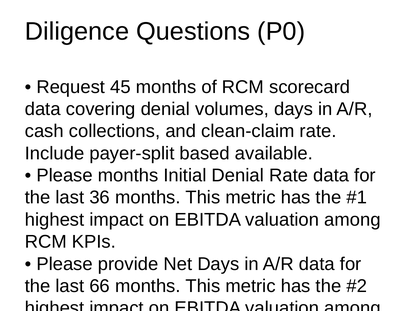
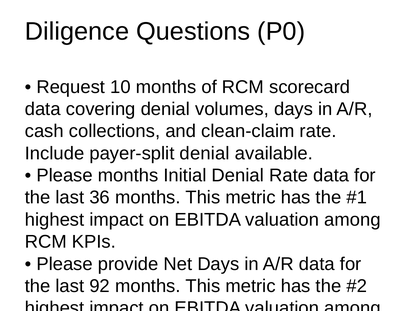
45: 45 -> 10
payer-split based: based -> denial
66: 66 -> 92
